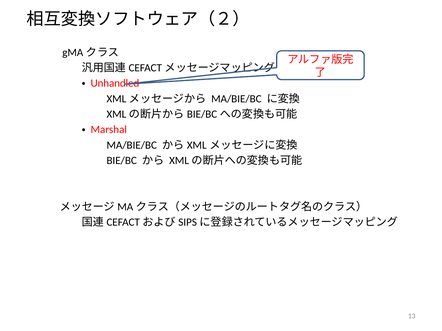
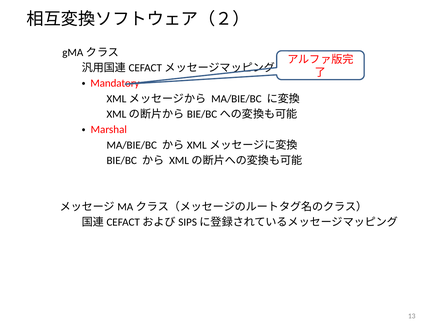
Unhandled: Unhandled -> Mandatory
